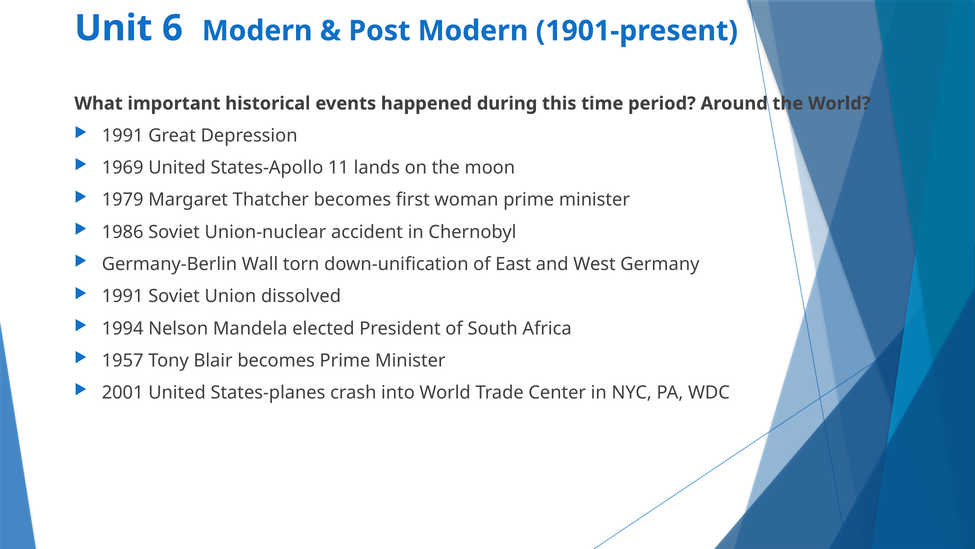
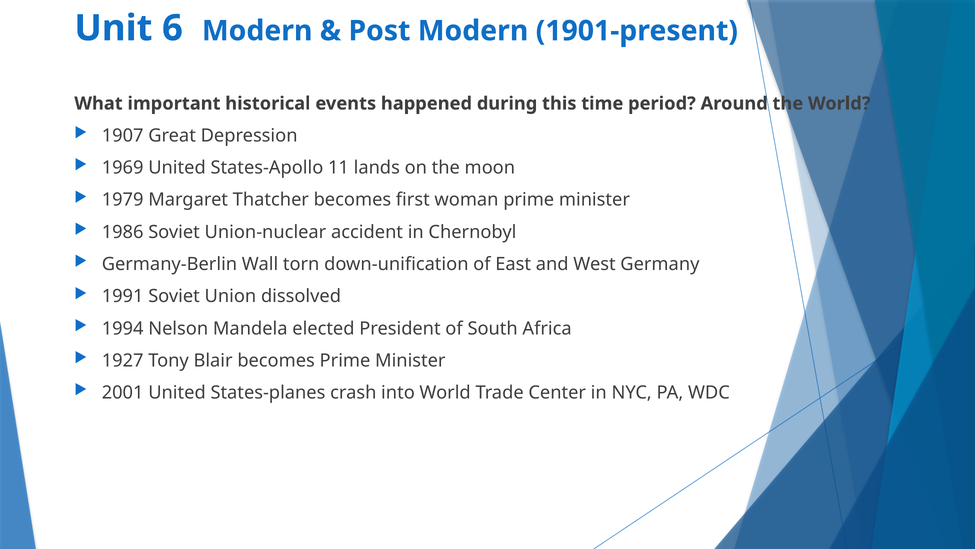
1991 at (123, 136): 1991 -> 1907
1957: 1957 -> 1927
